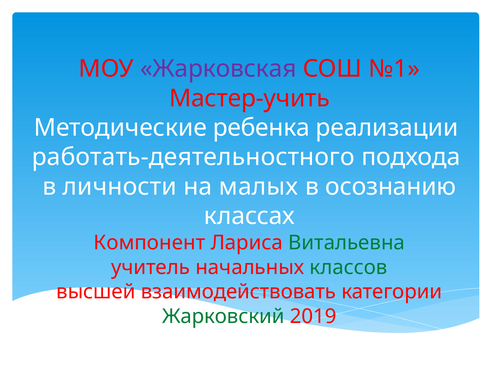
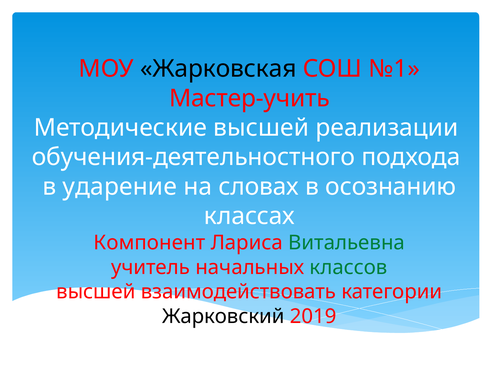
Жарковская colour: purple -> black
Методические ребенка: ребенка -> высшей
работать-деятельностного: работать-деятельностного -> обучения-деятельностного
личности: личности -> ударение
малых: малых -> словах
Жарковский colour: green -> black
